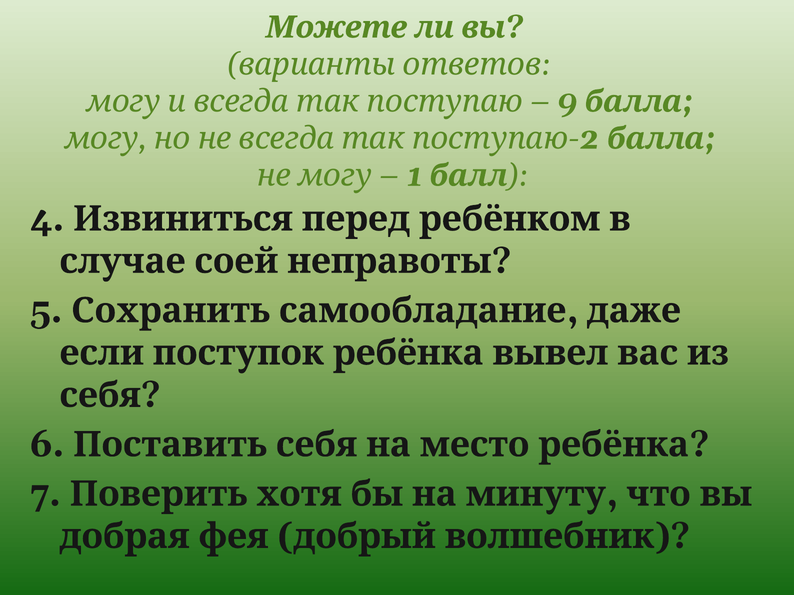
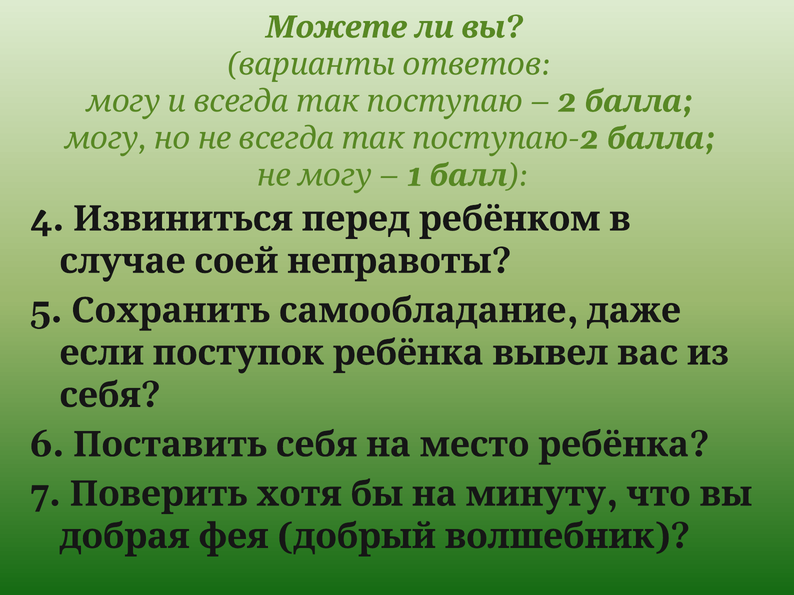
9 at (567, 102): 9 -> 2
